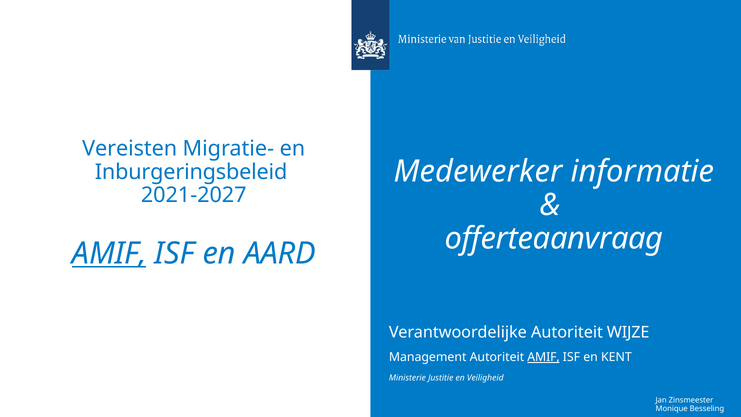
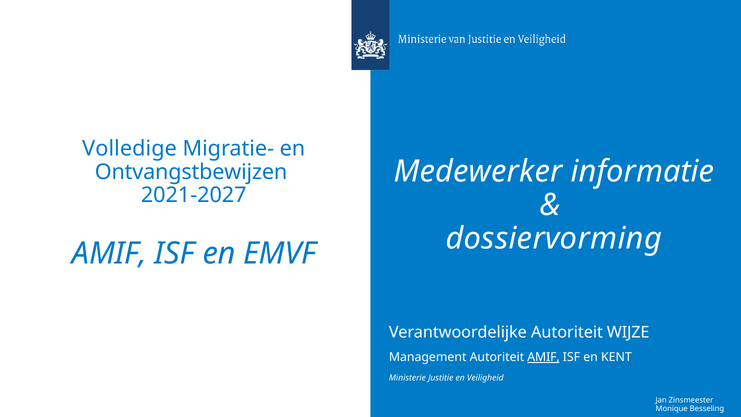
Vereisten: Vereisten -> Volledige
Inburgeringsbeleid: Inburgeringsbeleid -> Ontvangstbewijzen
offerteaanvraag: offerteaanvraag -> dossiervorming
AMIF at (109, 253) underline: present -> none
AARD: AARD -> EMVF
